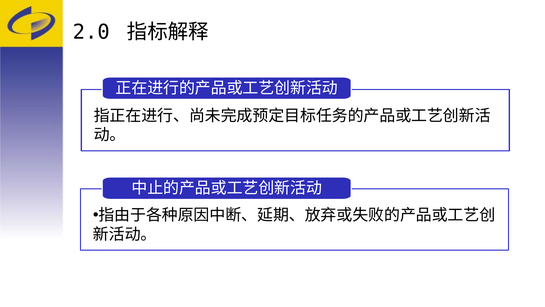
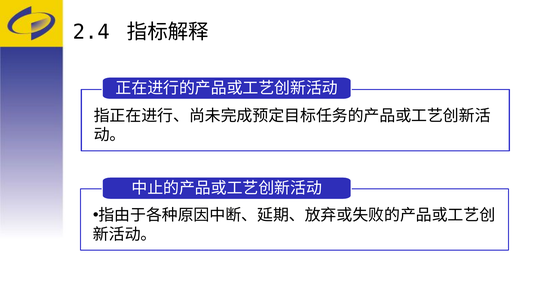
2.0: 2.0 -> 2.4
